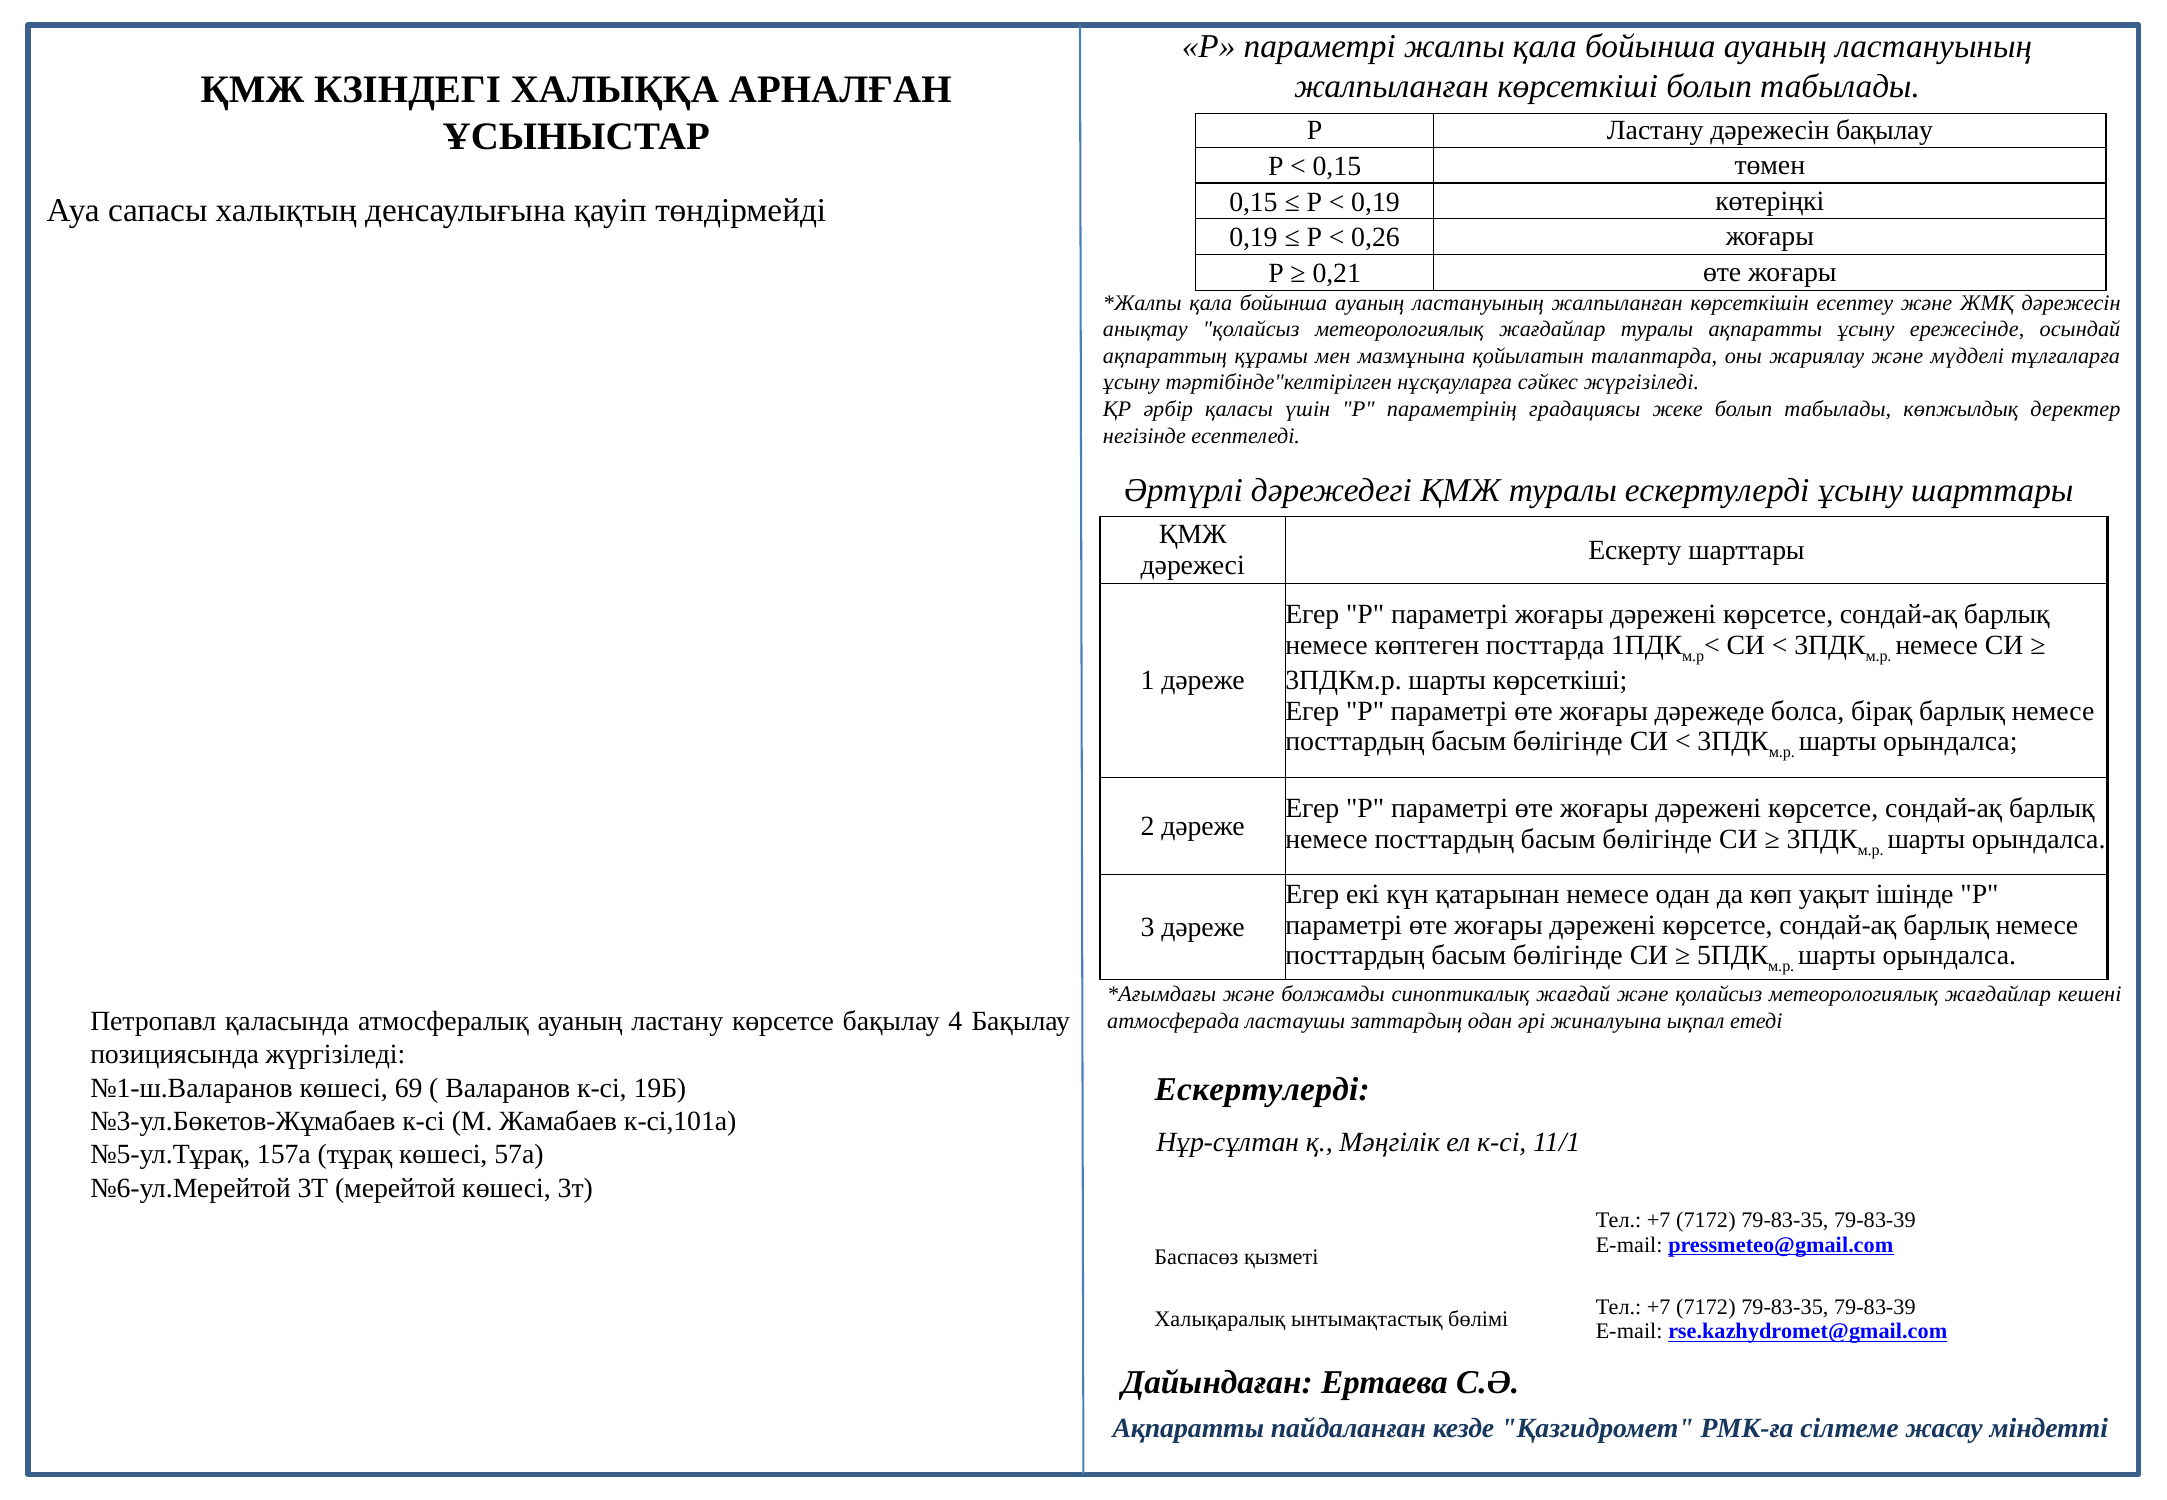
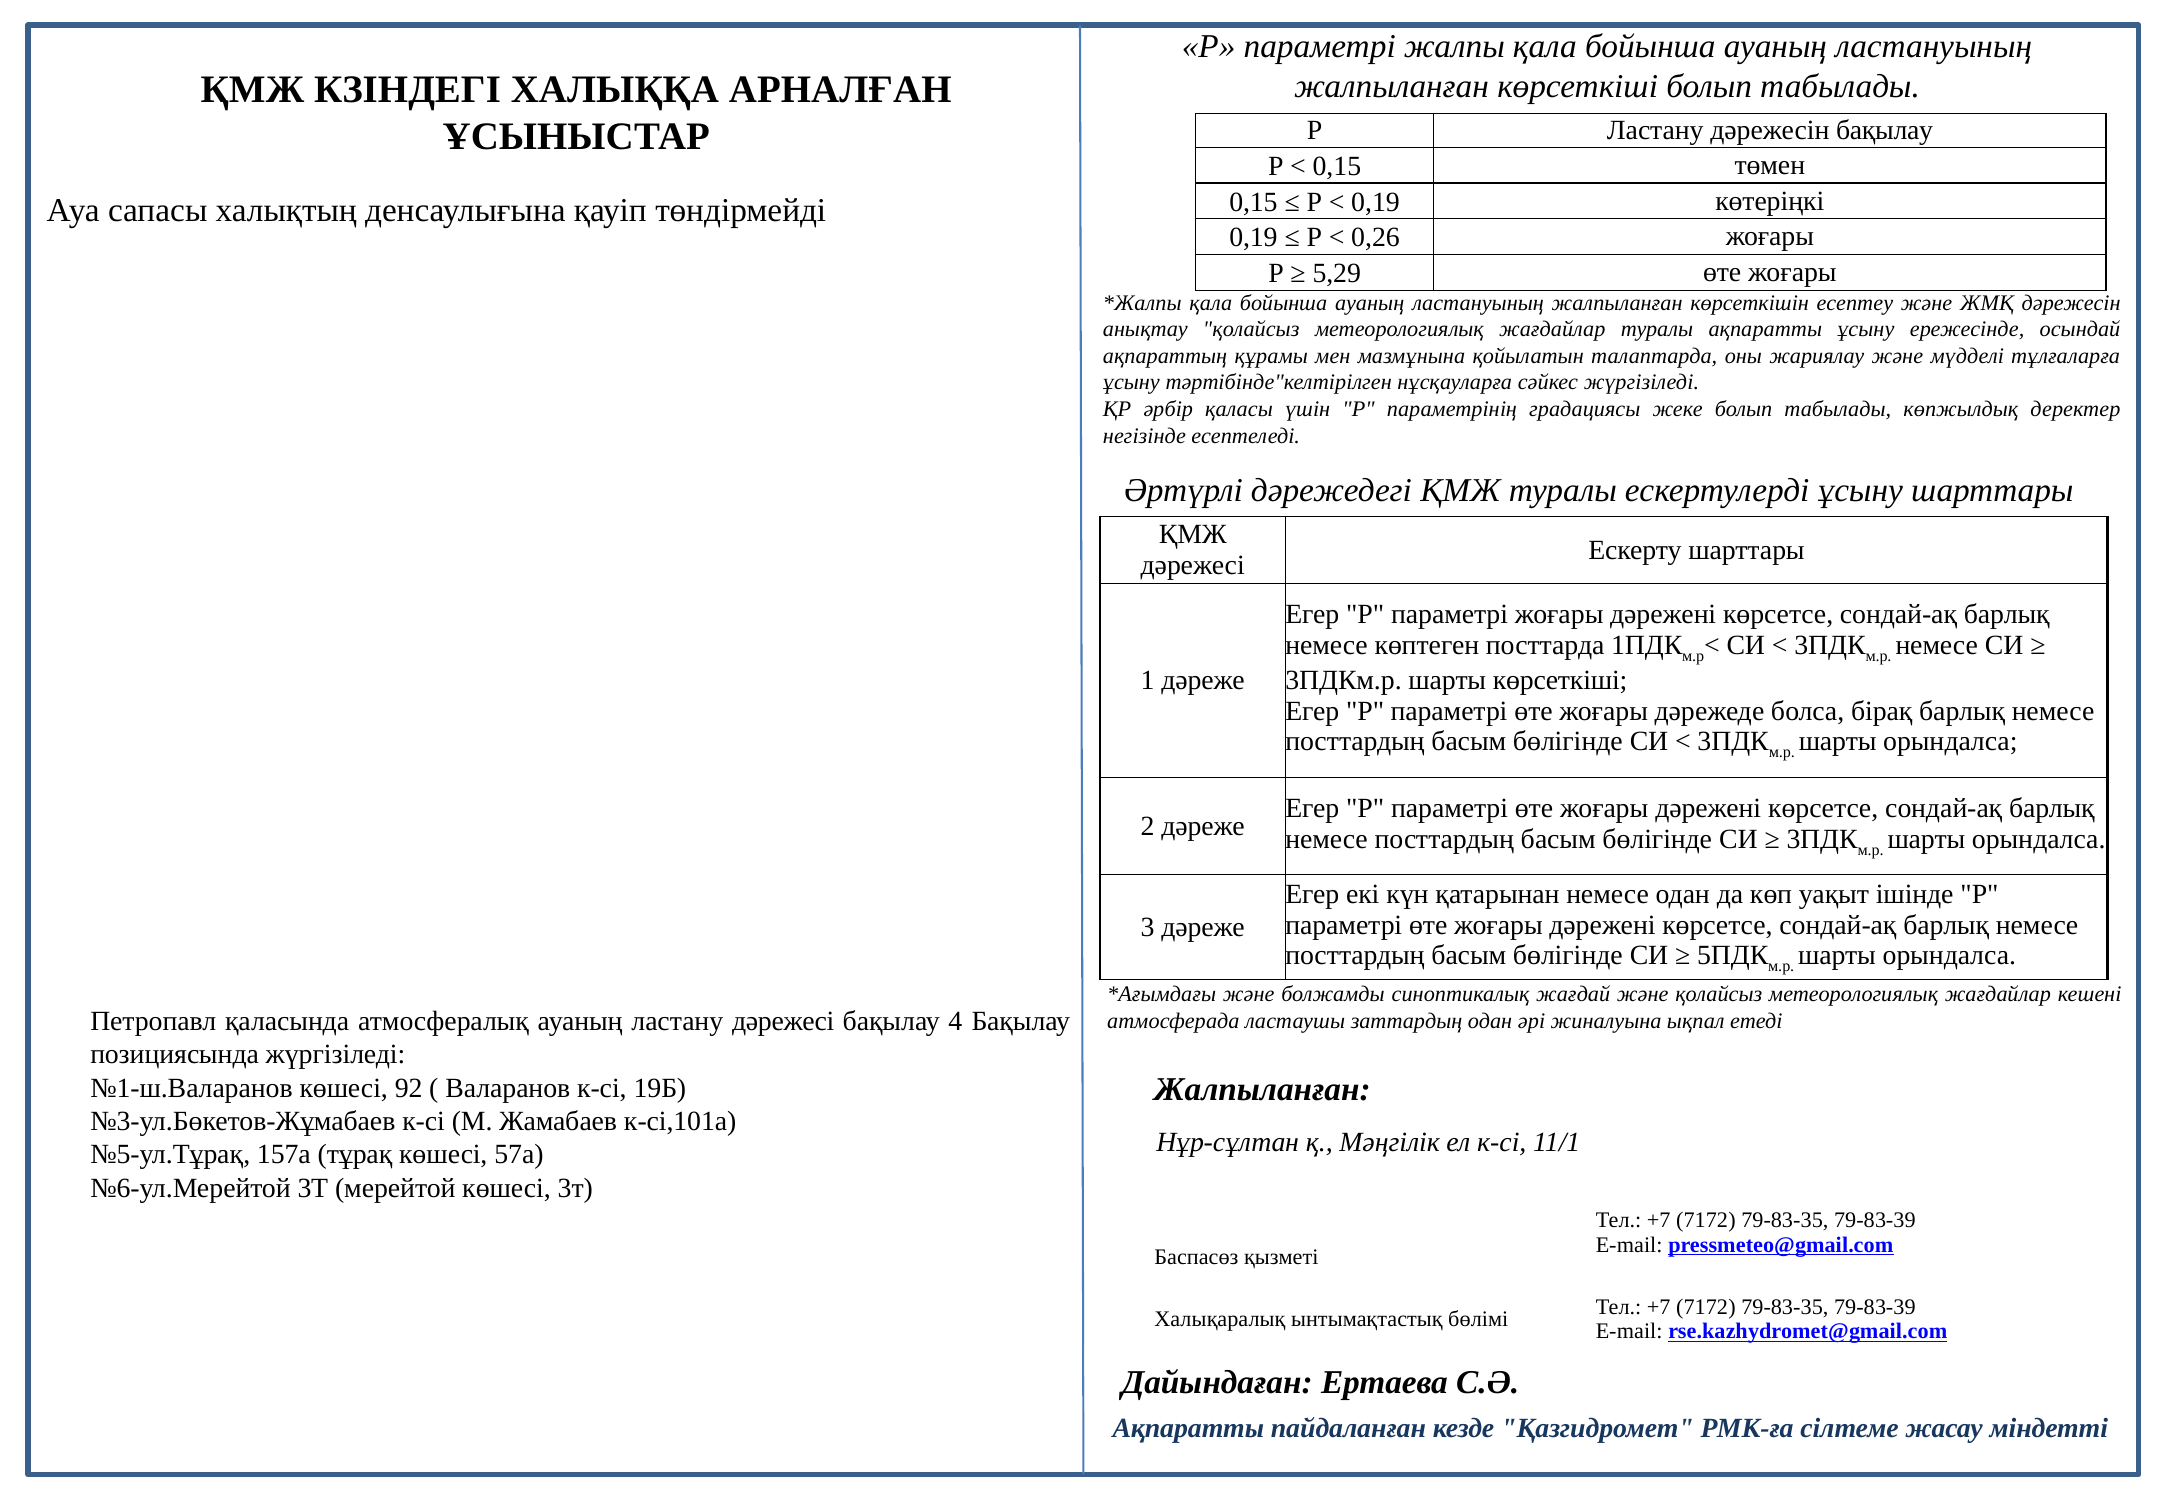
0,21: 0,21 -> 5,29
ластану көрсетсе: көрсетсе -> дәрежесі
Ескертулерді at (1262, 1090): Ескертулерді -> Жалпыланған
69: 69 -> 92
